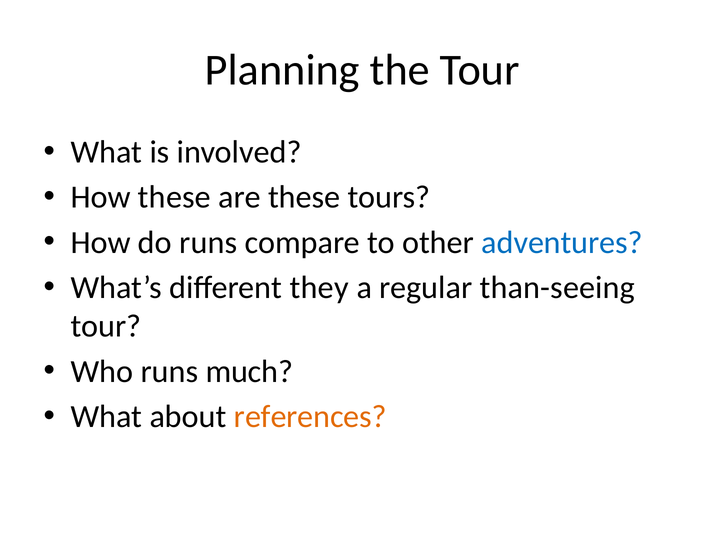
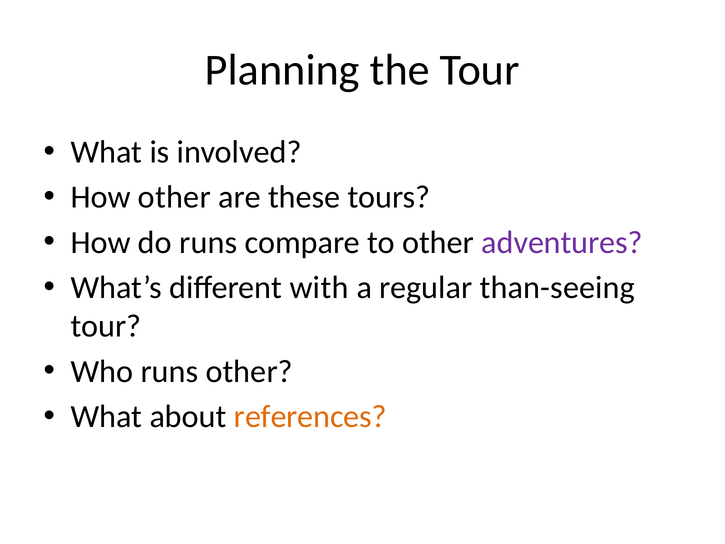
How these: these -> other
adventures colour: blue -> purple
they: they -> with
runs much: much -> other
